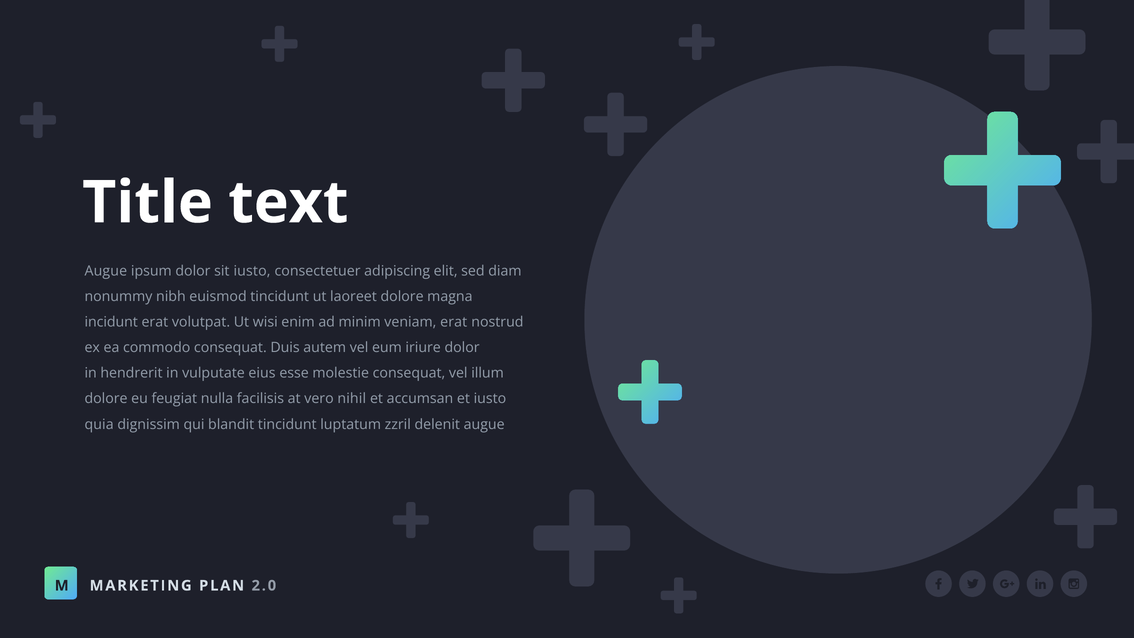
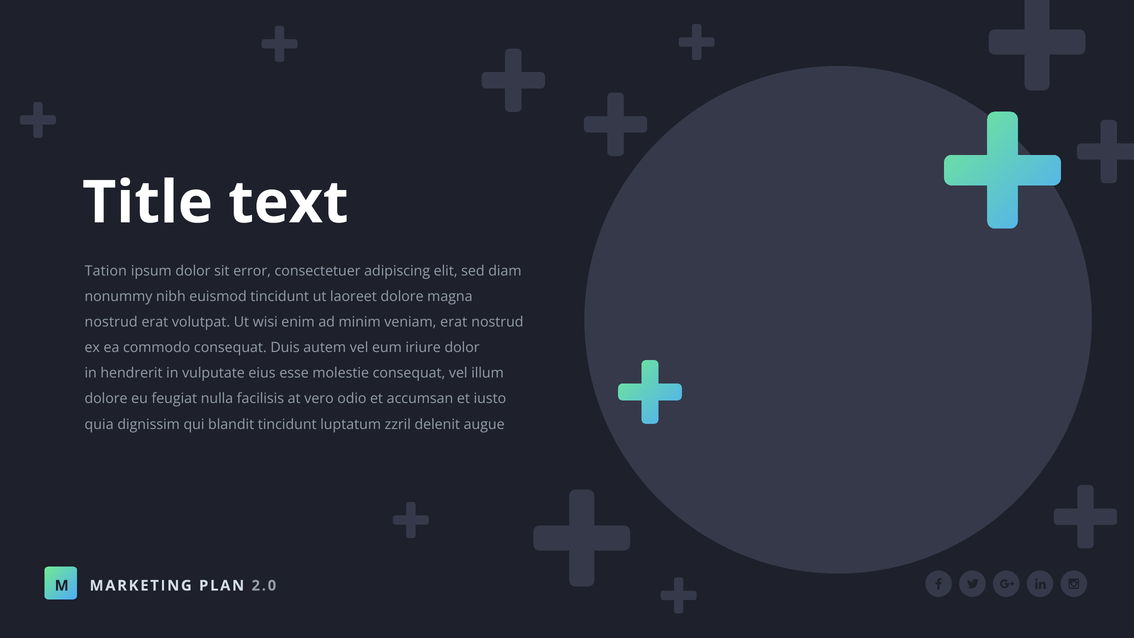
Augue at (106, 271): Augue -> Tation
sit iusto: iusto -> error
incidunt at (111, 322): incidunt -> nostrud
nihil: nihil -> odio
